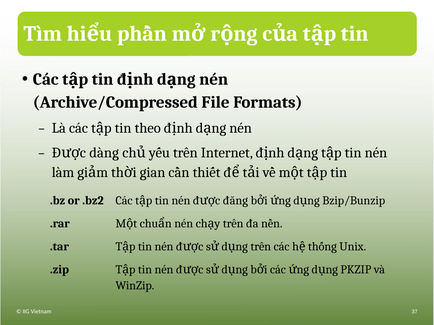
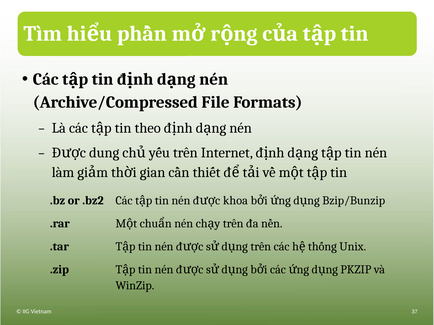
dàng: dàng -> dung
đăng: đăng -> khoa
